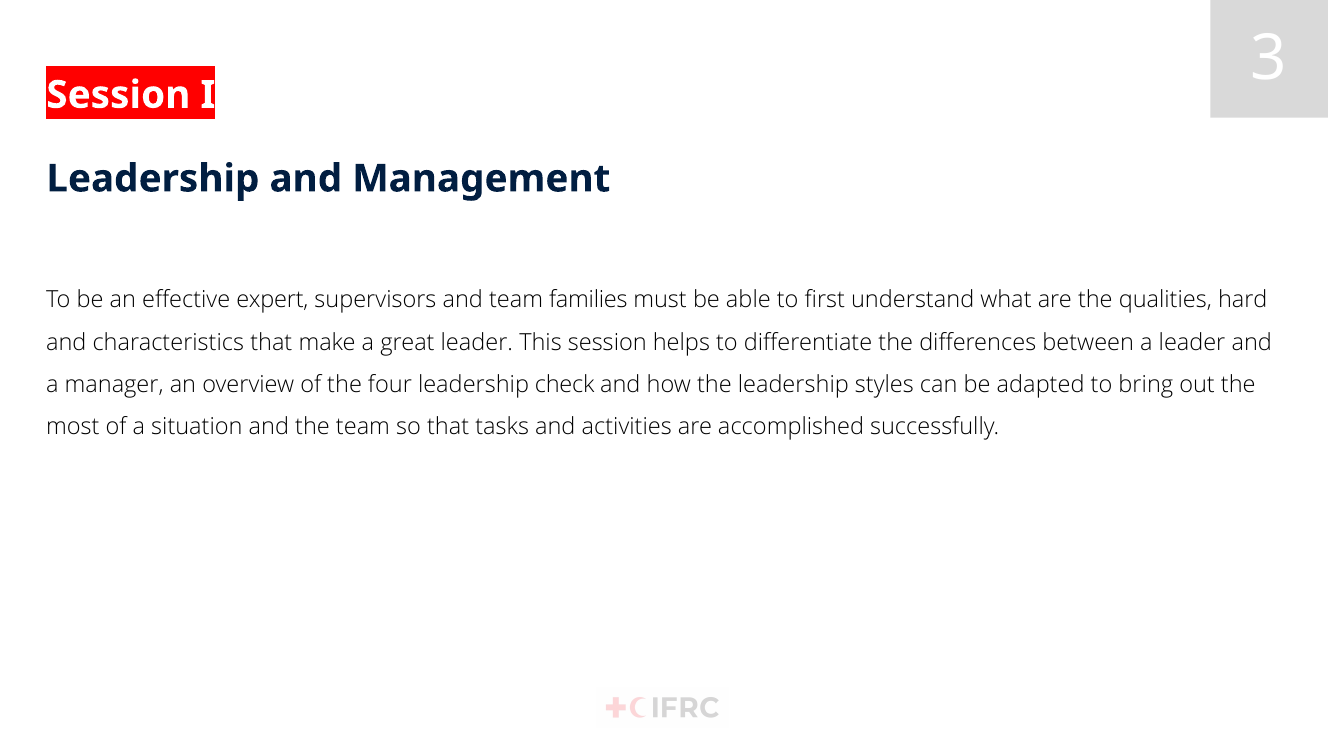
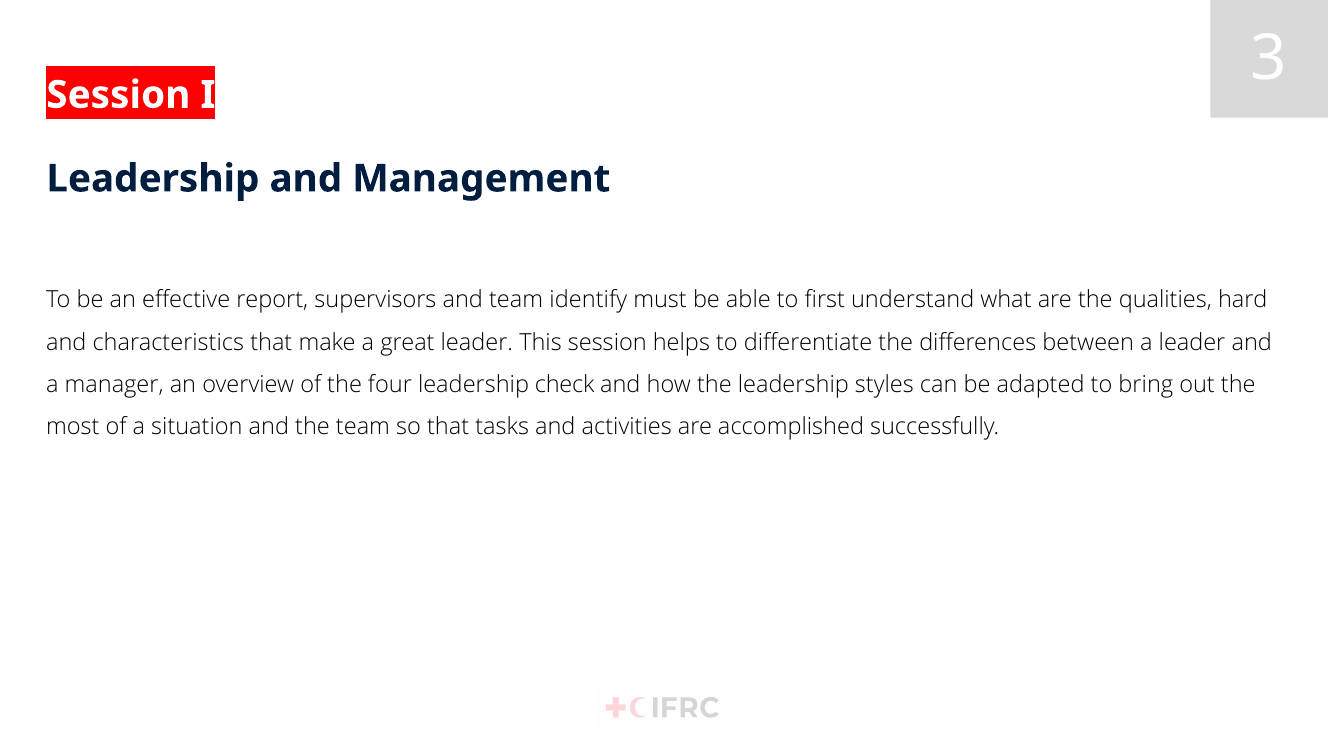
expert: expert -> report
families: families -> identify
